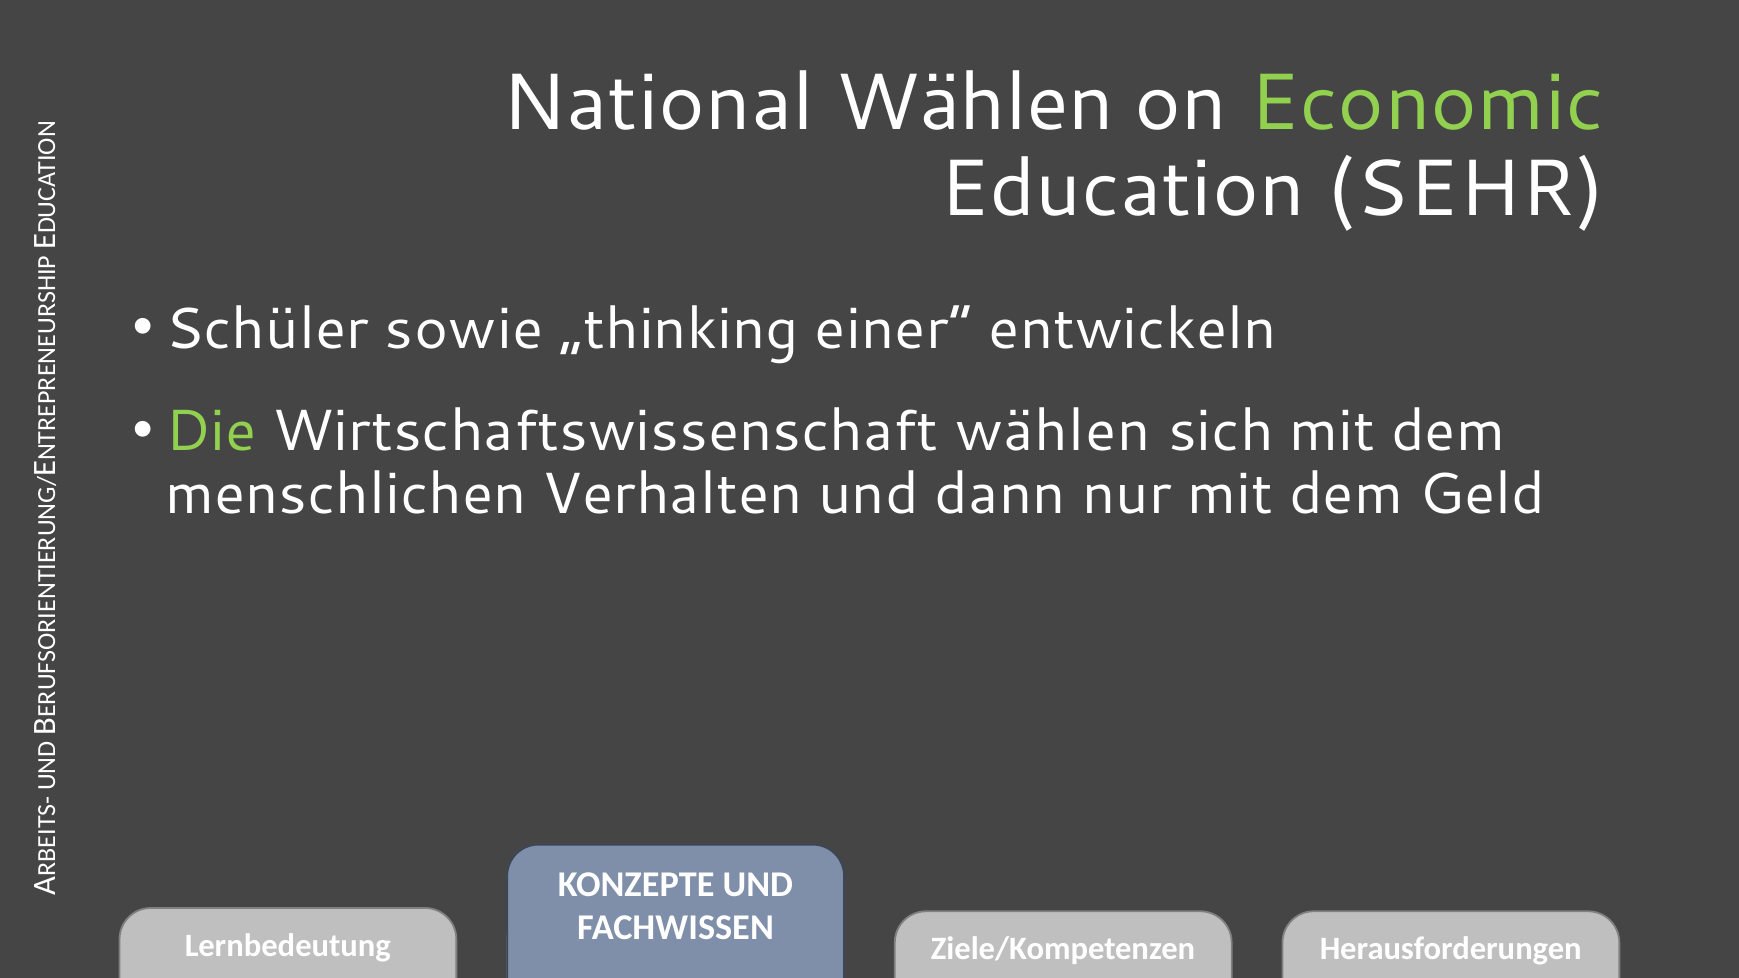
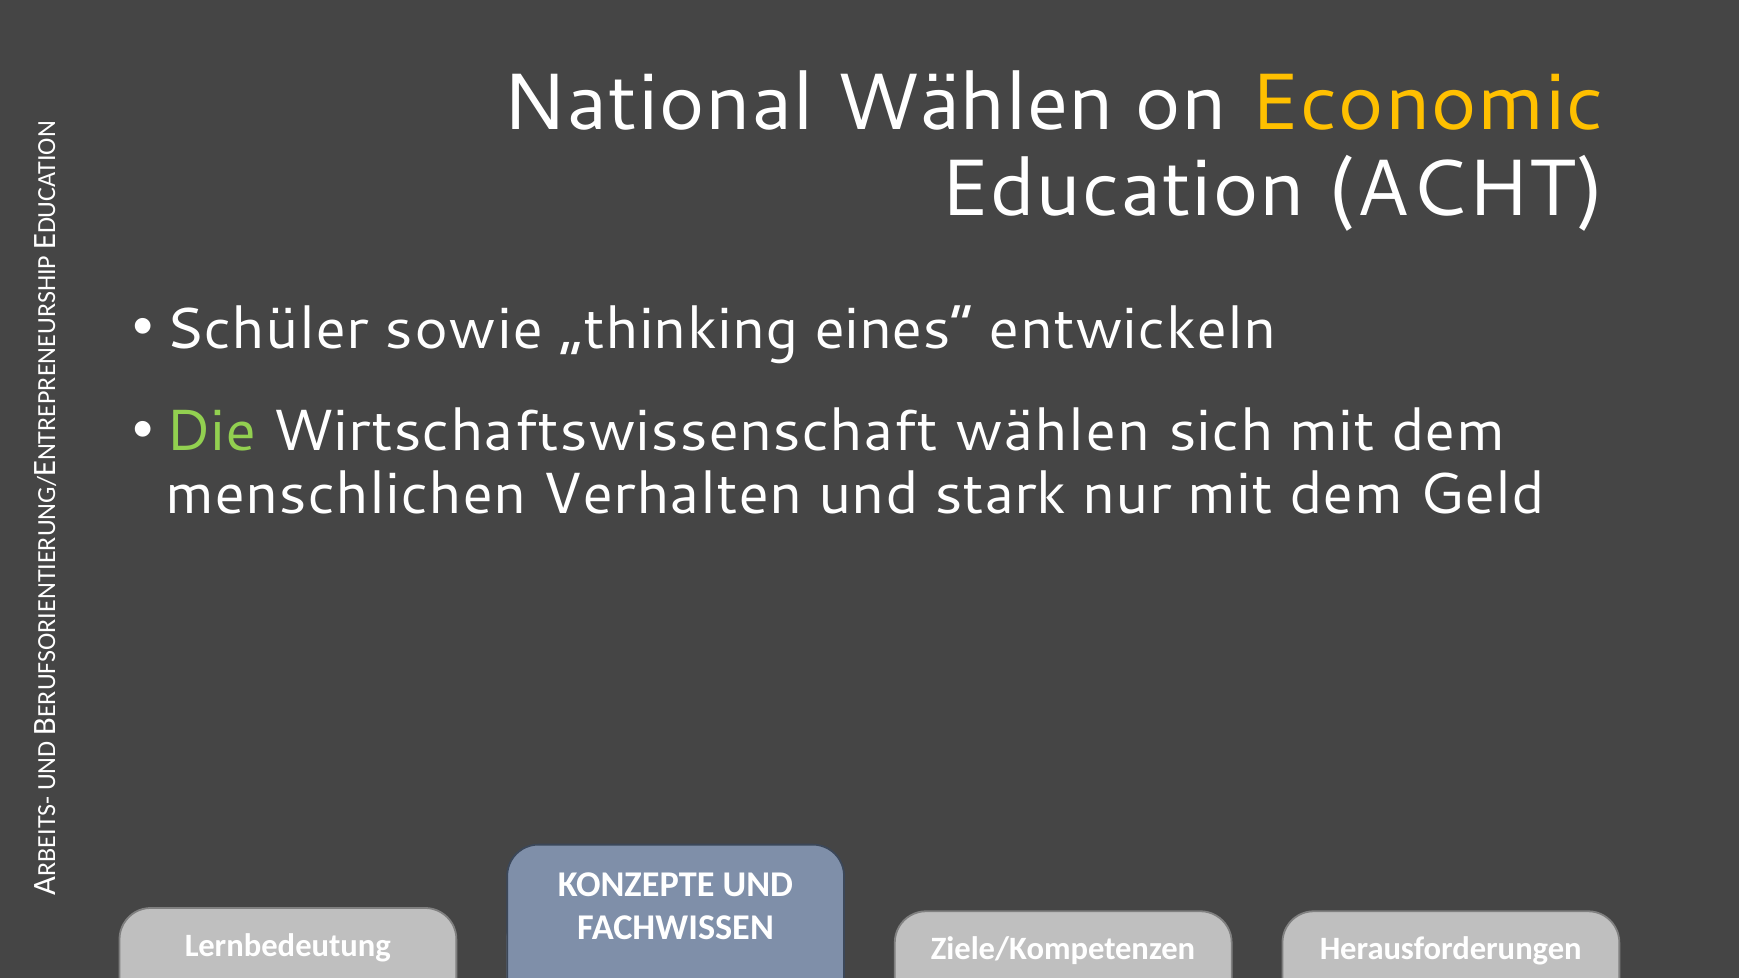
Economic colour: light green -> yellow
SEHR: SEHR -> ACHT
einer“: einer“ -> eines“
dann: dann -> stark
